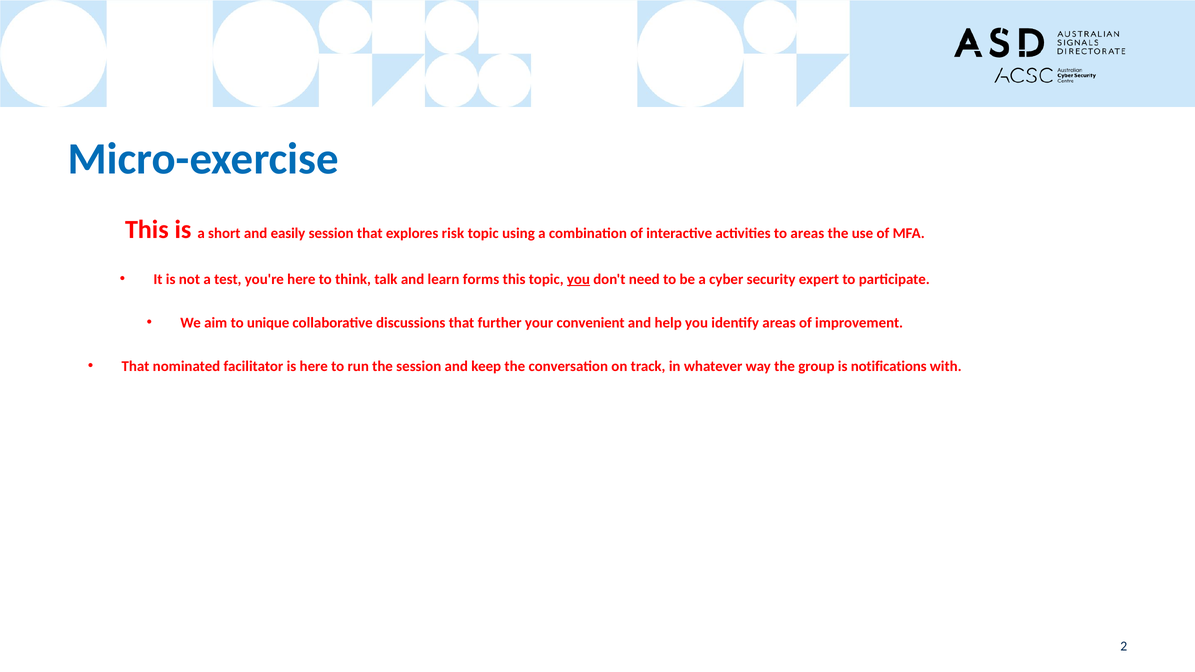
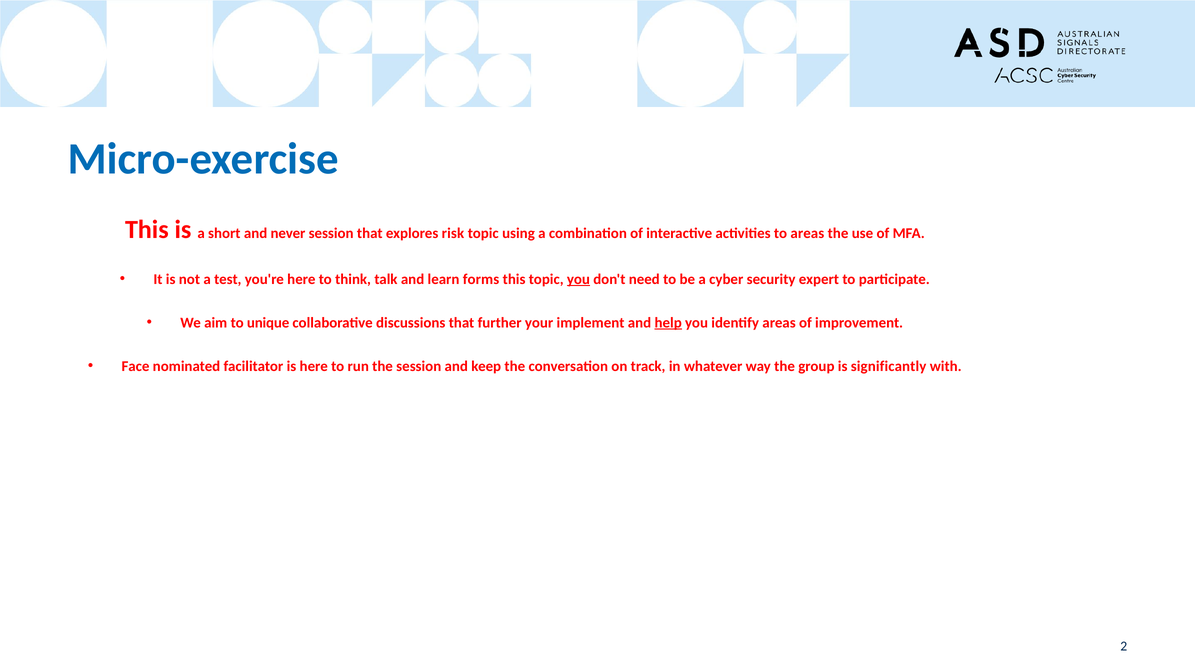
easily: easily -> never
convenient: convenient -> implement
help underline: none -> present
That at (135, 366): That -> Face
notifications: notifications -> significantly
